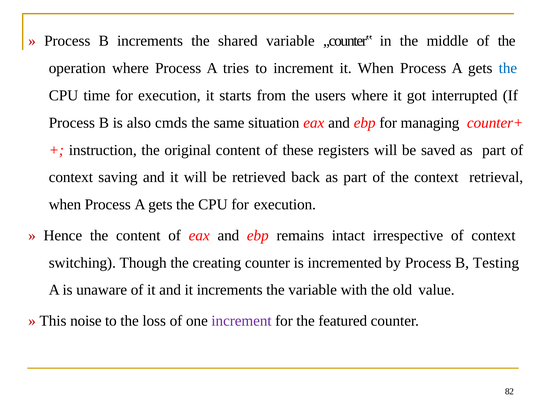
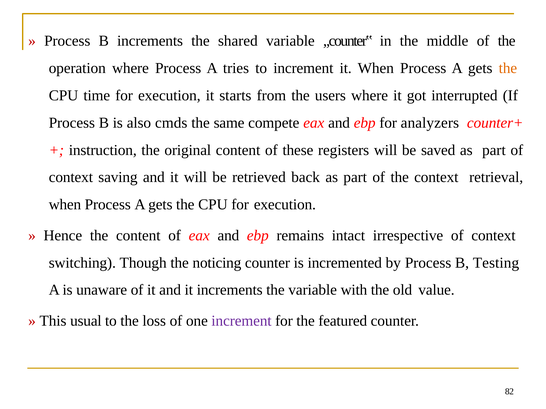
the at (508, 68) colour: blue -> orange
situation: situation -> compete
managing: managing -> analyzers
creating: creating -> noticing
noise: noise -> usual
